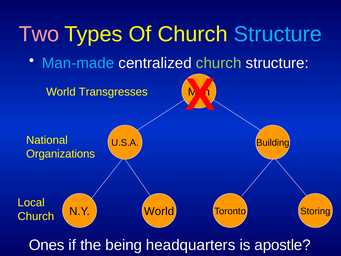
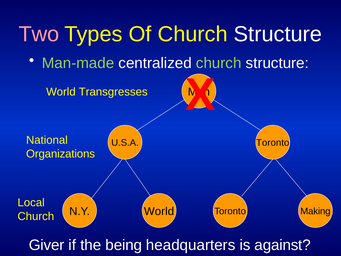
Structure at (278, 34) colour: light blue -> white
Man-made colour: light blue -> light green
U.S.A Building: Building -> Toronto
Storing: Storing -> Making
Ones: Ones -> Giver
apostle: apostle -> against
